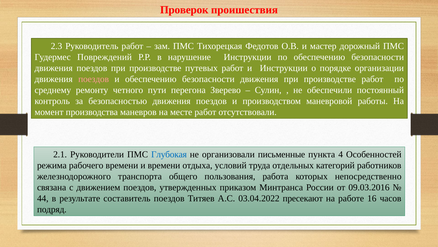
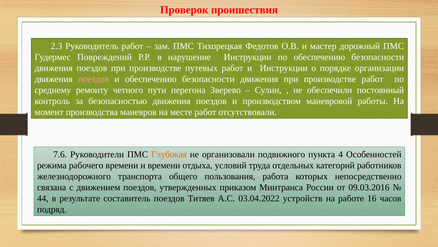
2.1: 2.1 -> 7.6
Глубокая colour: blue -> orange
письменные: письменные -> подвижного
пресекают: пресекают -> устройств
